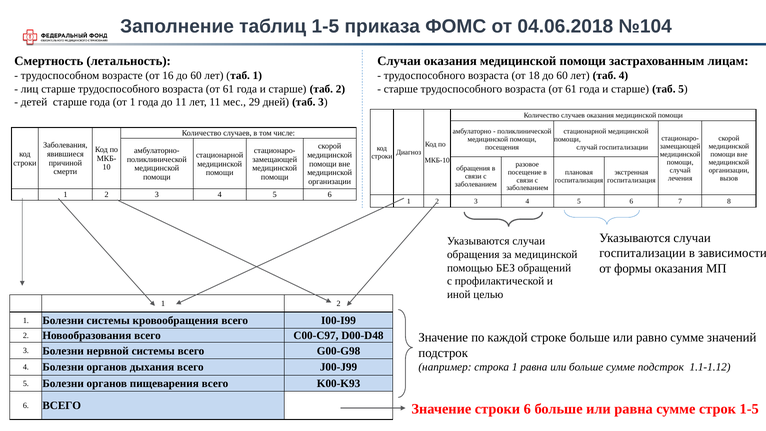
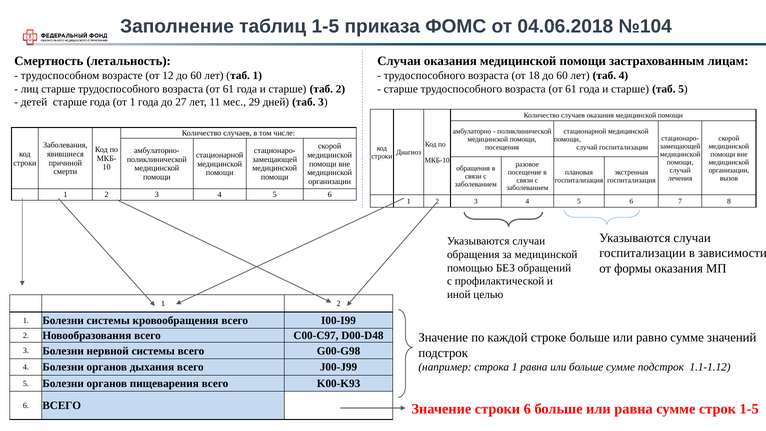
16: 16 -> 12
до 11: 11 -> 27
